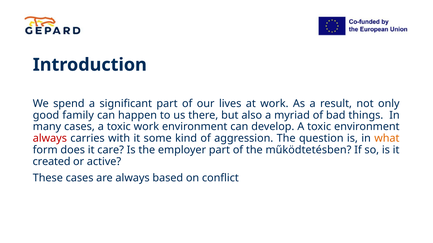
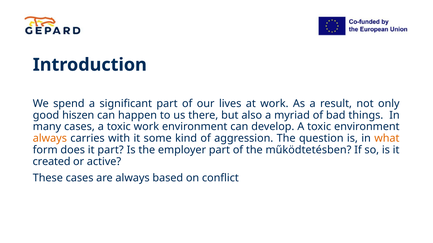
family: family -> hiszen
always at (50, 139) colour: red -> orange
it care: care -> part
